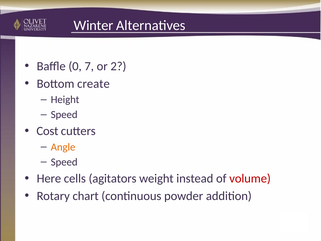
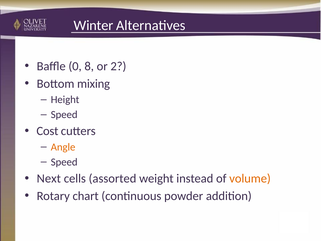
7: 7 -> 8
create: create -> mixing
Here: Here -> Next
agitators: agitators -> assorted
volume colour: red -> orange
